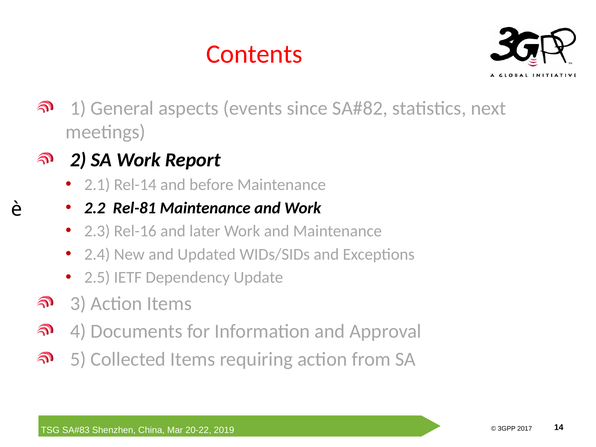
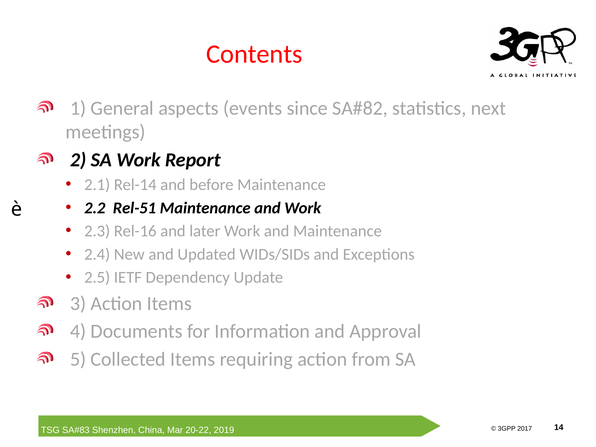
Rel-81: Rel-81 -> Rel-51
